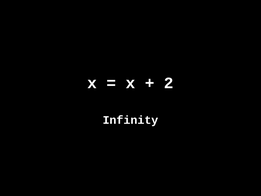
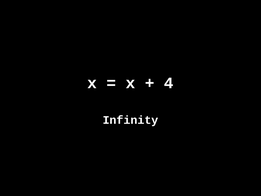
2: 2 -> 4
